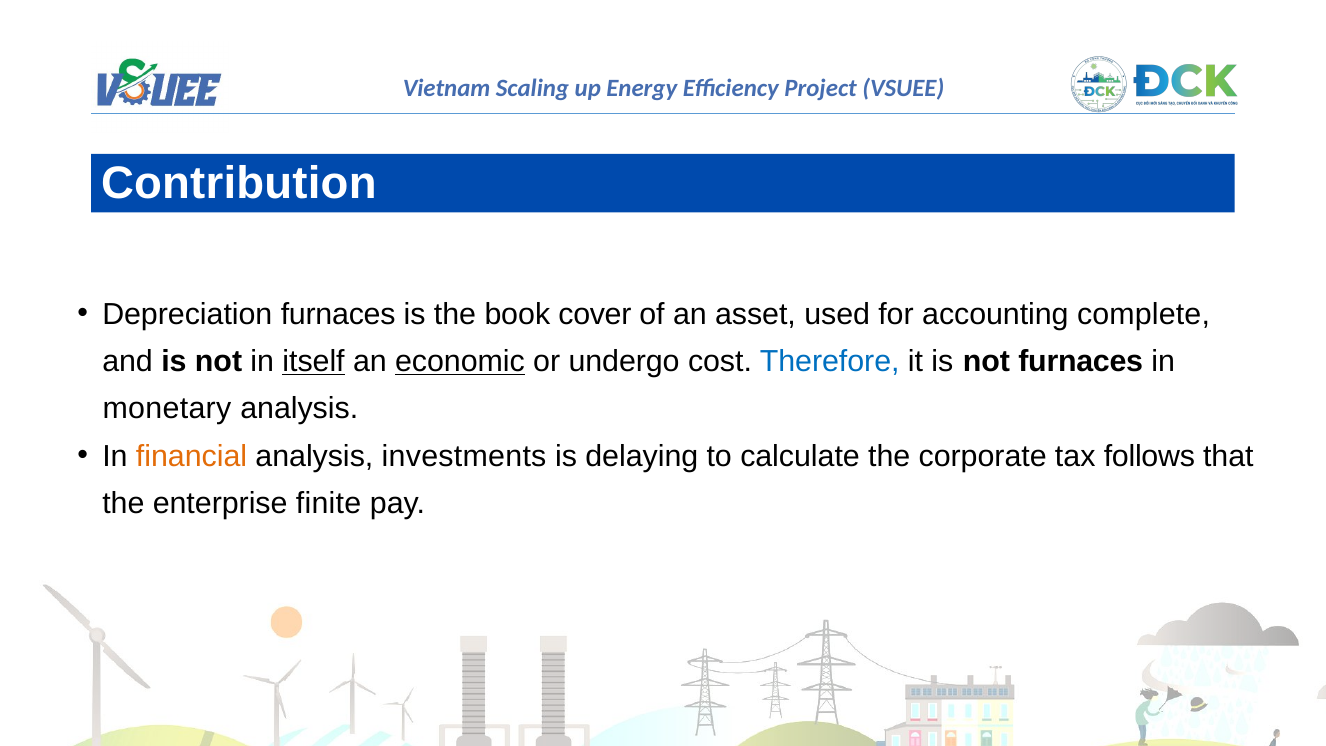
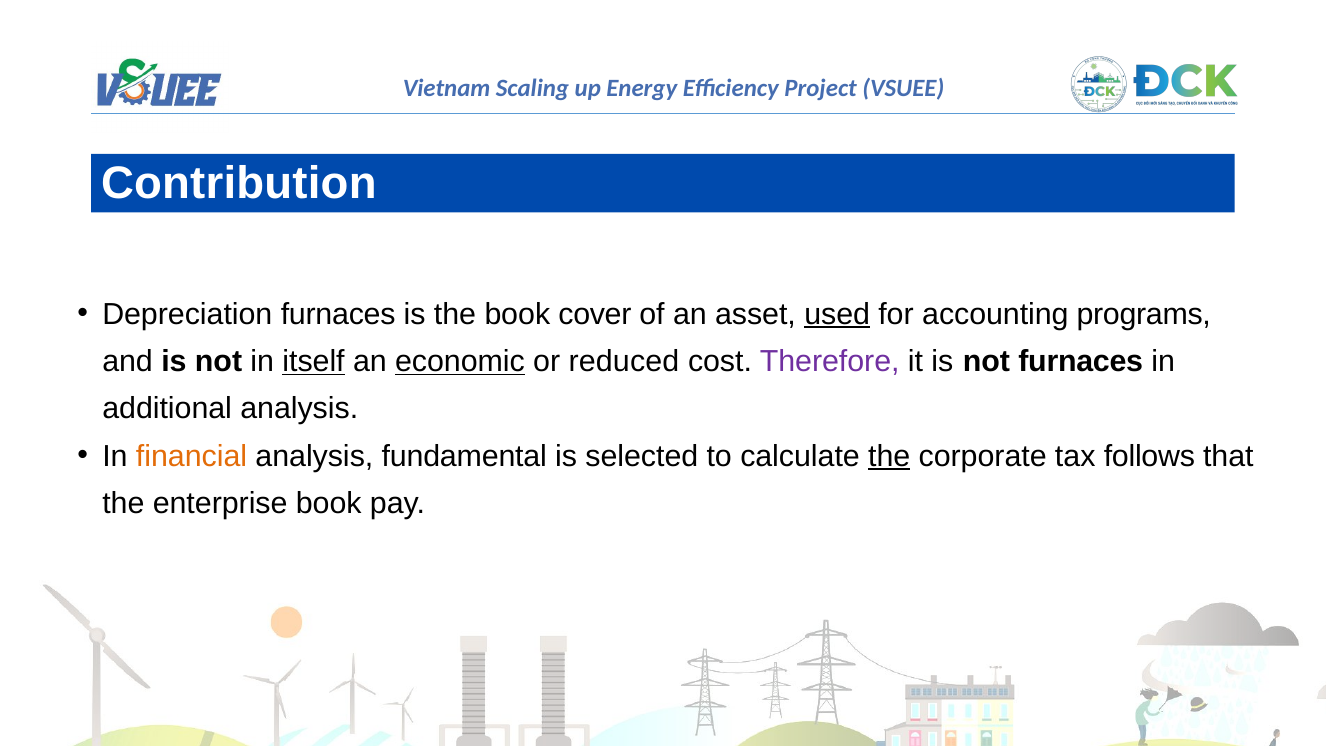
used underline: none -> present
complete: complete -> programs
undergo: undergo -> reduced
Therefore colour: blue -> purple
monetary: monetary -> additional
investments: investments -> fundamental
delaying: delaying -> selected
the at (889, 456) underline: none -> present
enterprise finite: finite -> book
